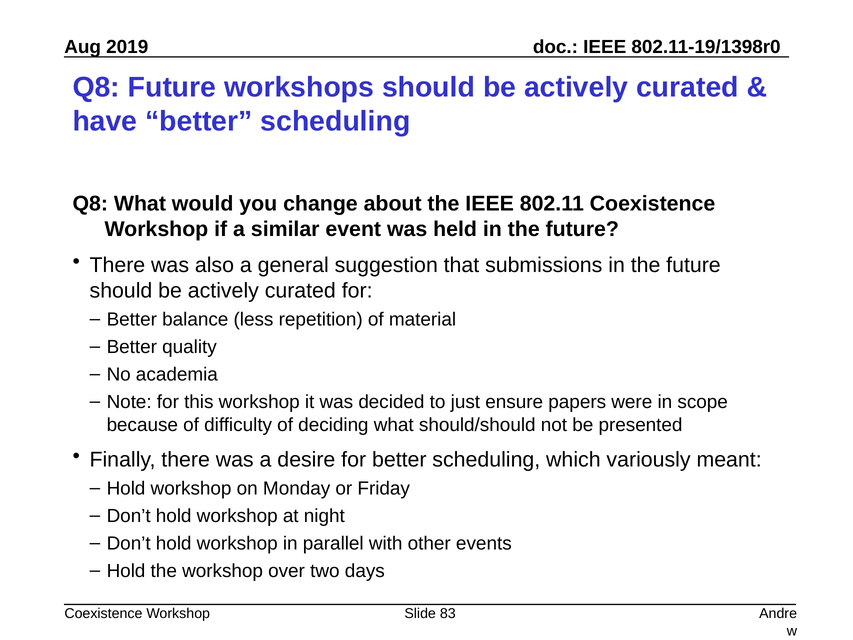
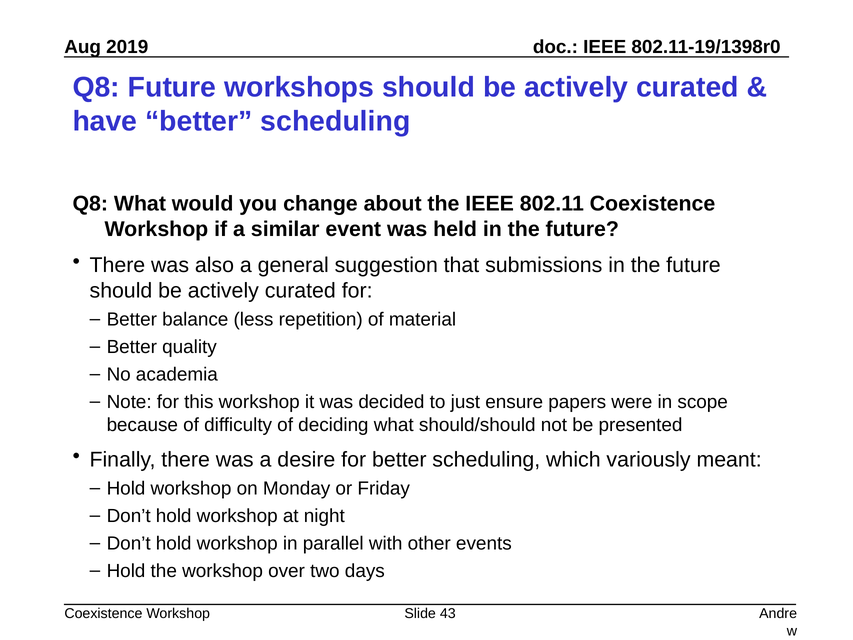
83: 83 -> 43
